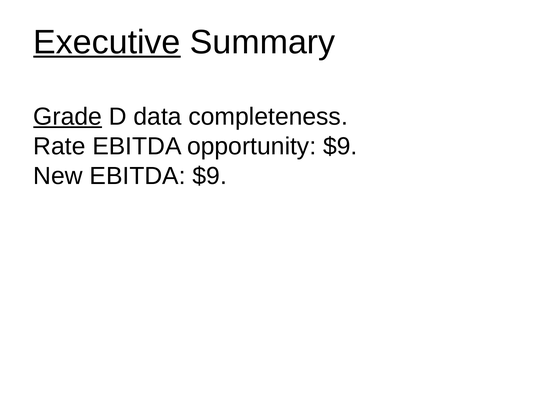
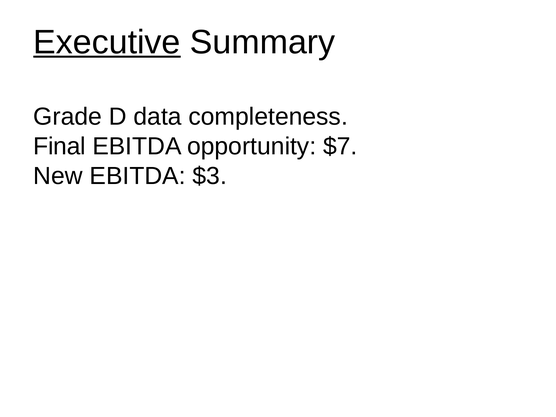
Grade underline: present -> none
Rate: Rate -> Final
opportunity $9: $9 -> $7
EBITDA $9: $9 -> $3
